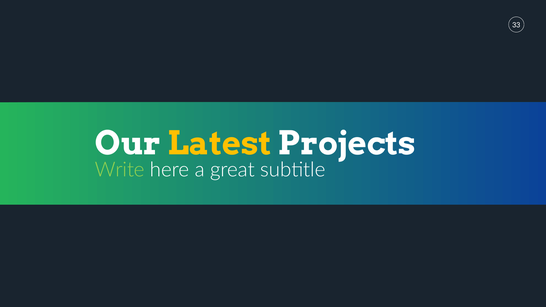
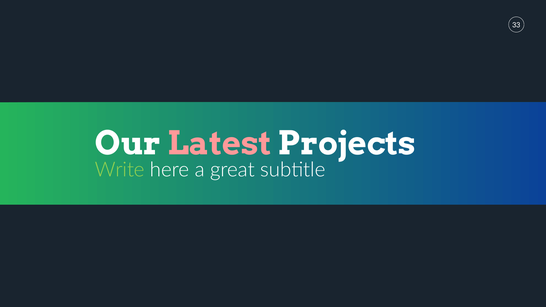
Latest colour: yellow -> pink
